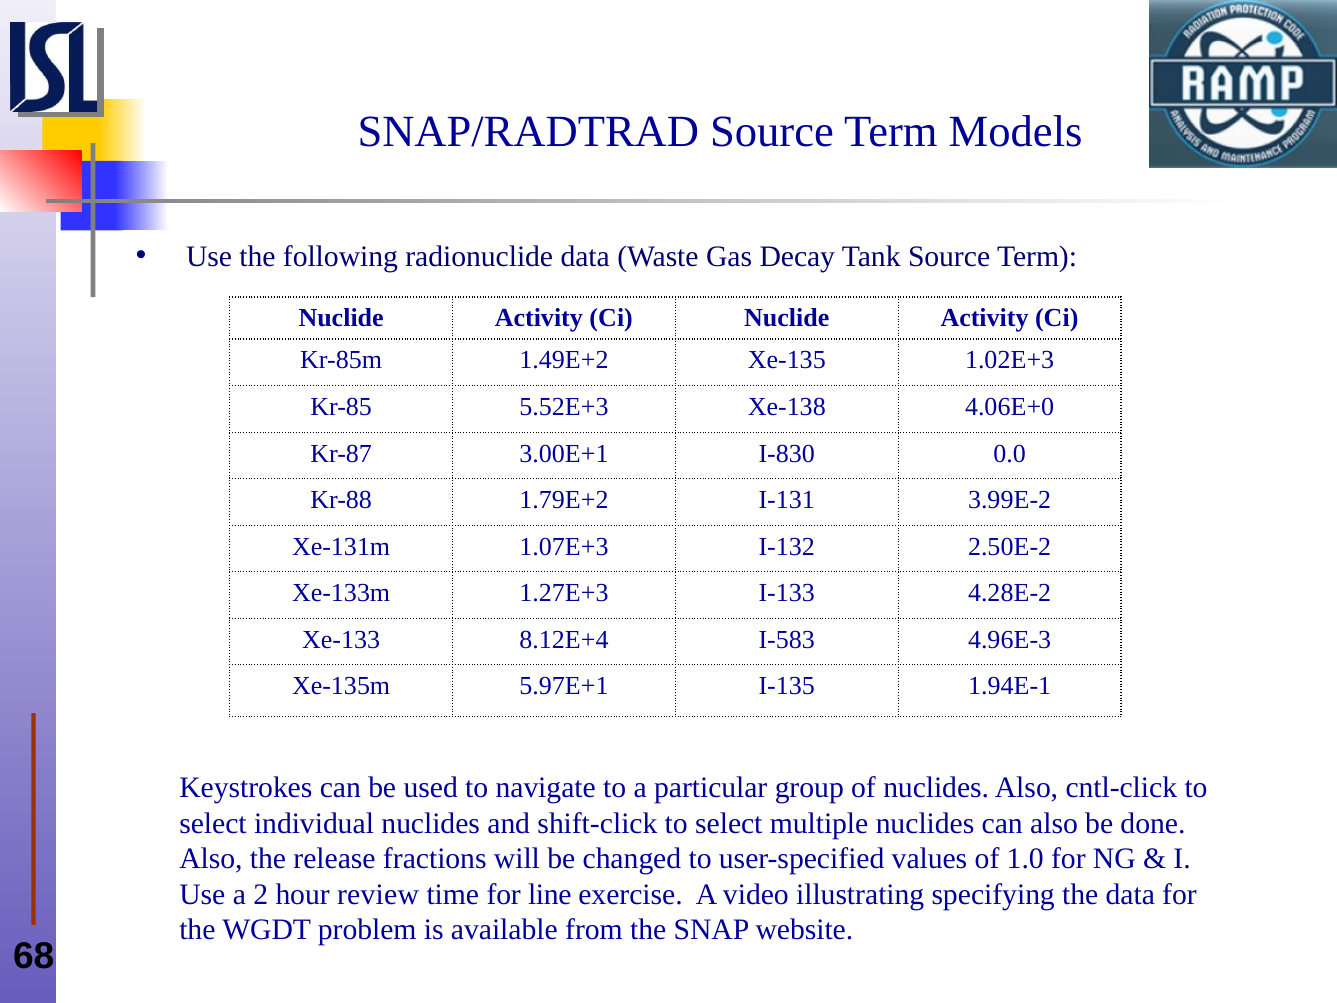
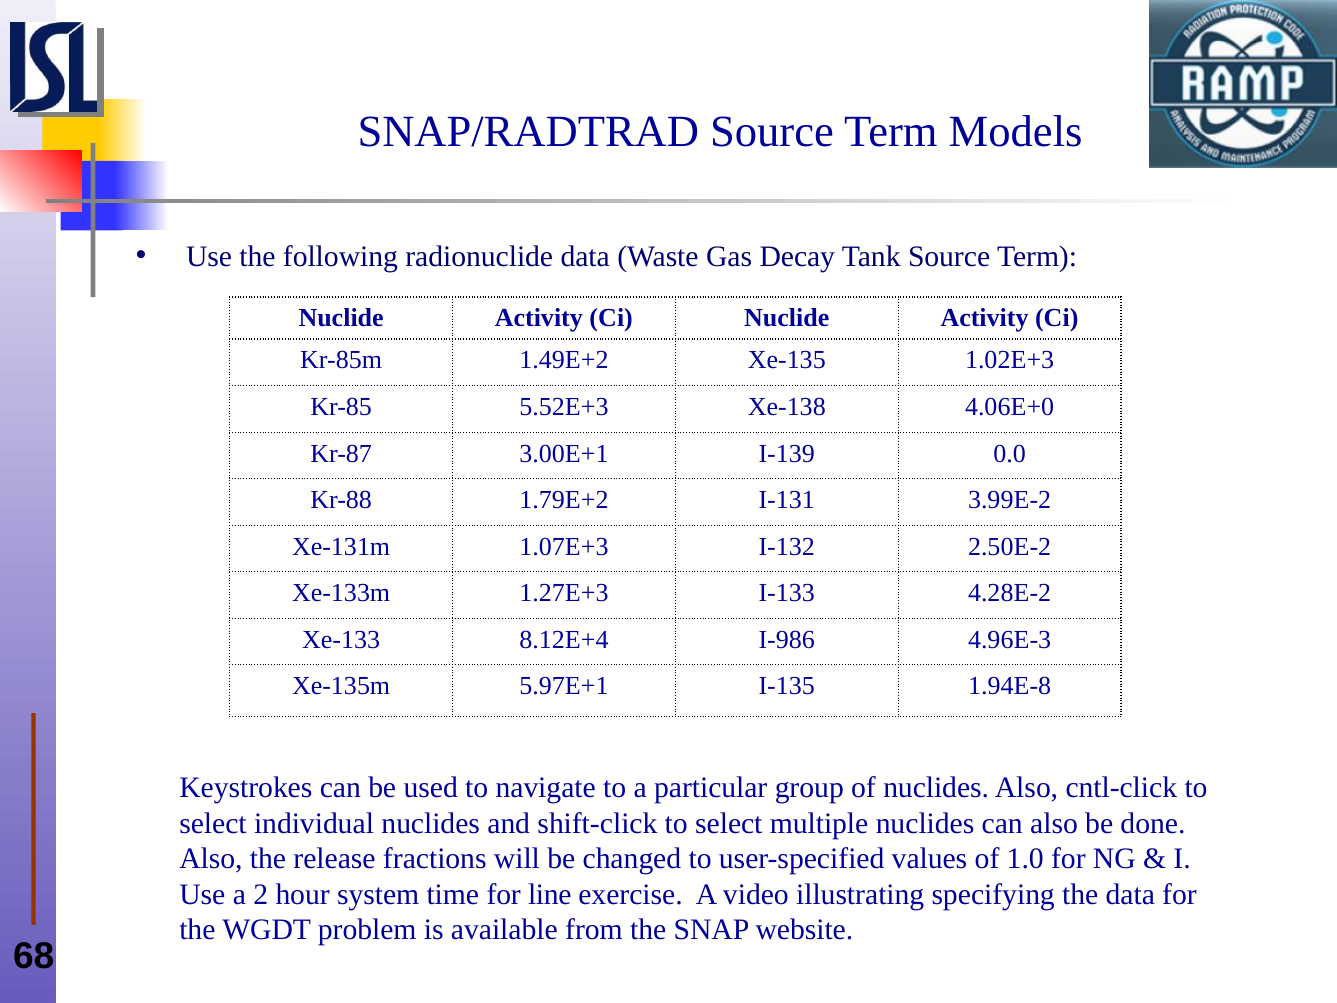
I-830: I-830 -> I-139
I-583: I-583 -> I-986
1.94E-1: 1.94E-1 -> 1.94E-8
review: review -> system
